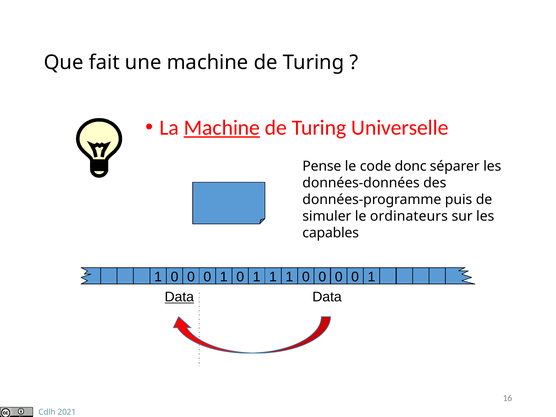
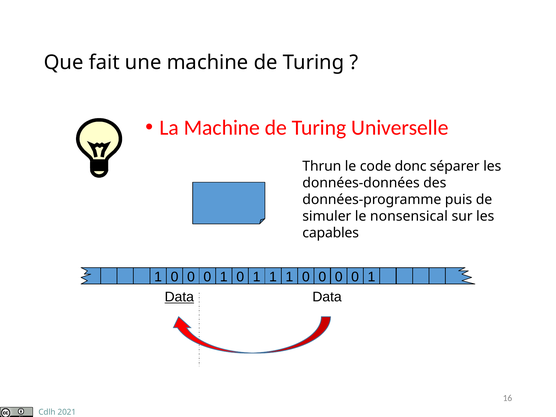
Machine at (222, 128) underline: present -> none
Pense: Pense -> Thrun
ordinateurs: ordinateurs -> nonsensical
